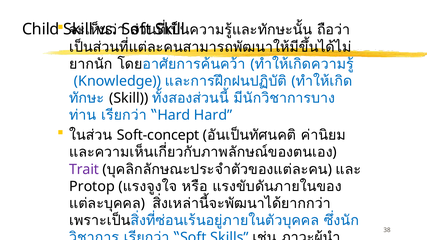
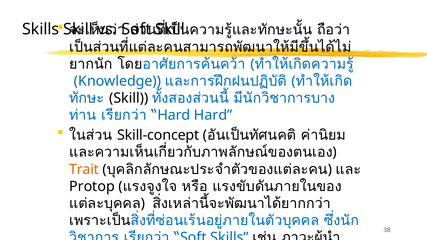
Child at (41, 29): Child -> Skills
Soft-concept: Soft-concept -> Skill-concept
Trait colour: purple -> orange
